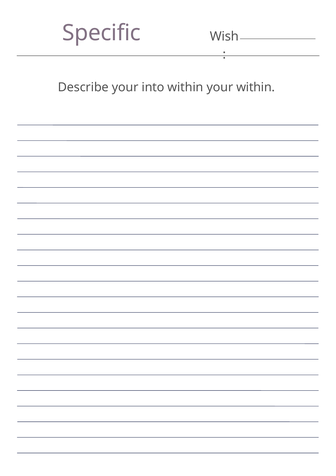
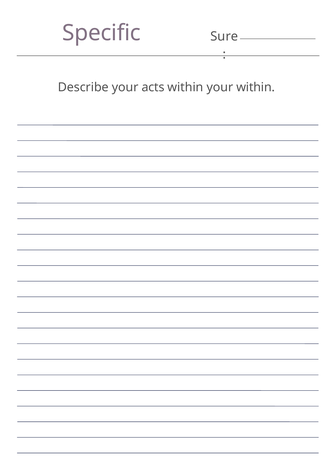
Wish: Wish -> Sure
into: into -> acts
